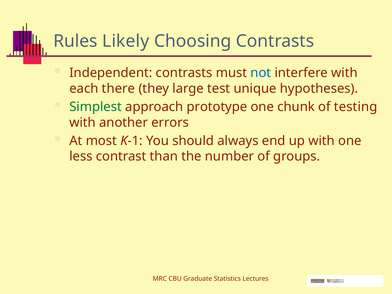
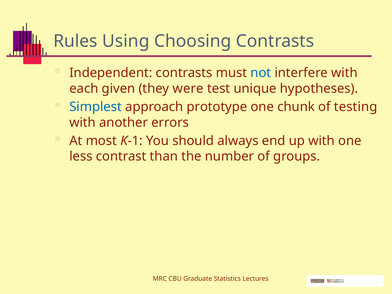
Likely: Likely -> Using
there: there -> given
large: large -> were
Simplest colour: green -> blue
